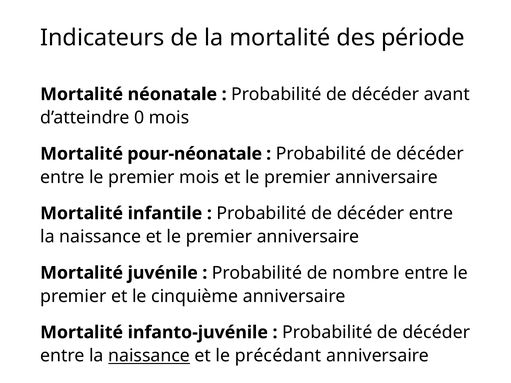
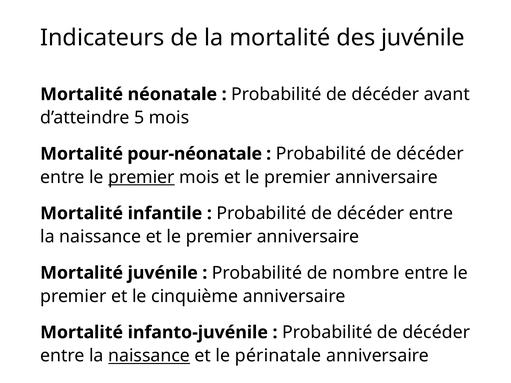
des période: période -> juvénile
0: 0 -> 5
premier at (141, 177) underline: none -> present
précédant: précédant -> périnatale
